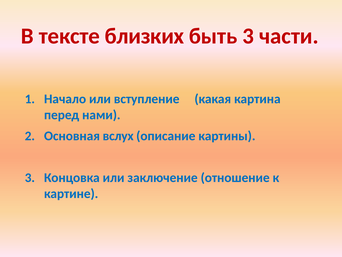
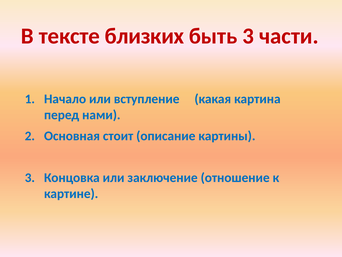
вслух: вслух -> стоит
